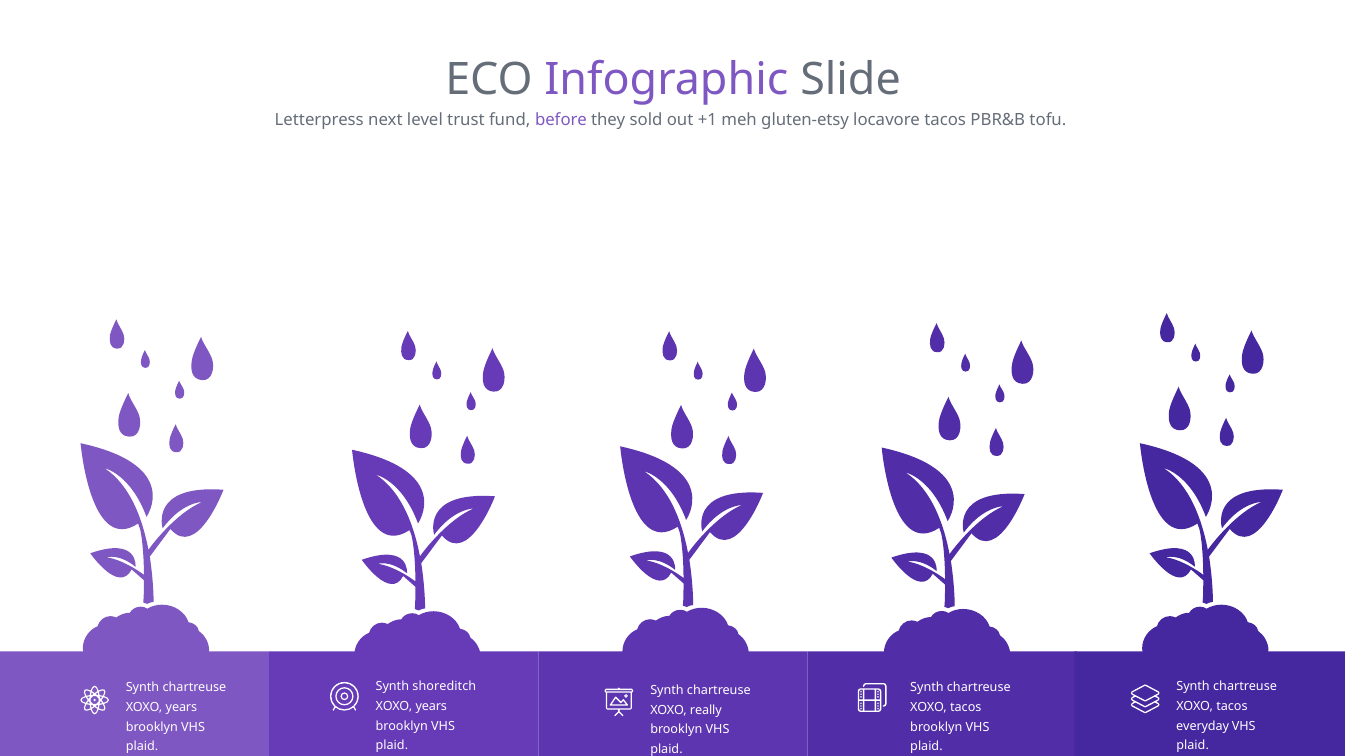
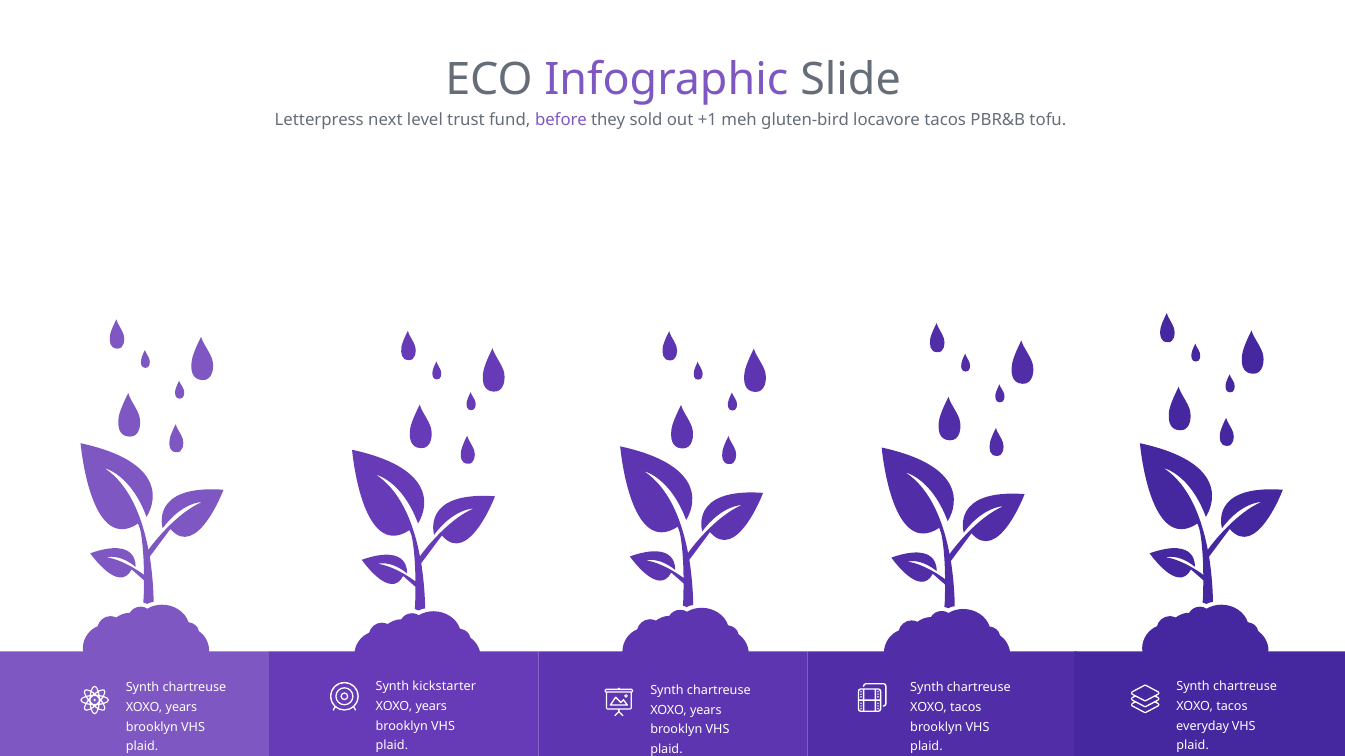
gluten-etsy: gluten-etsy -> gluten-bird
shoreditch: shoreditch -> kickstarter
really at (706, 710): really -> years
